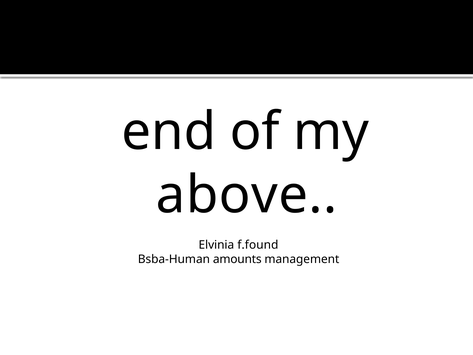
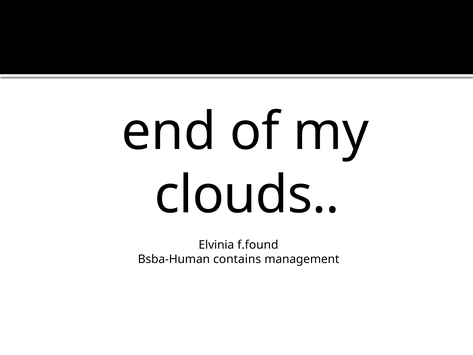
above: above -> clouds
amounts: amounts -> contains
